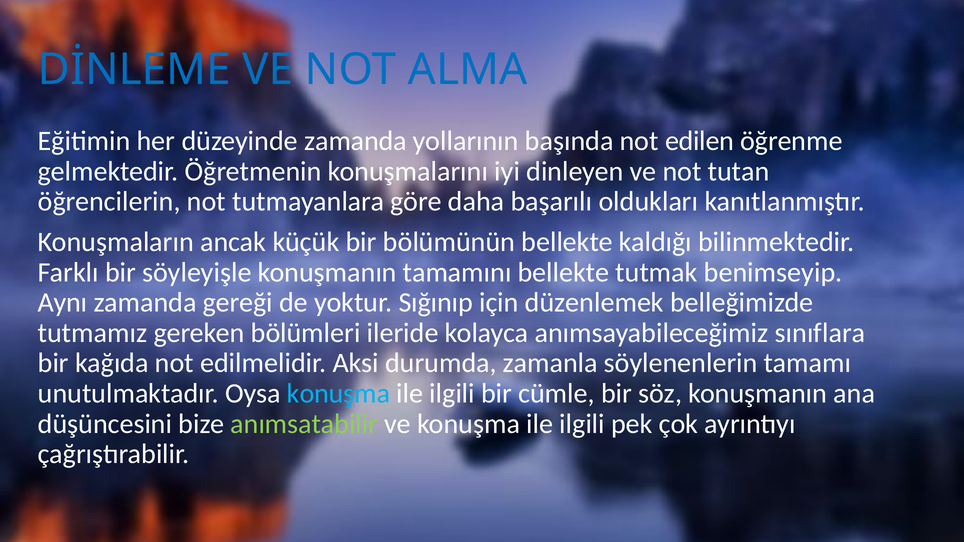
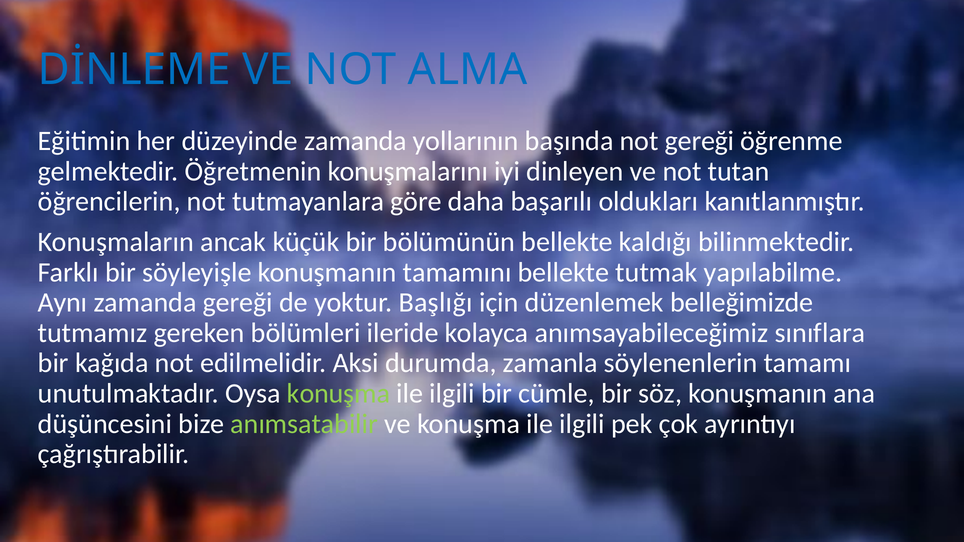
not edilen: edilen -> gereği
benimseyip: benimseyip -> yapılabilme
Sığınıp: Sığınıp -> Başlığı
konuşma at (338, 394) colour: light blue -> light green
